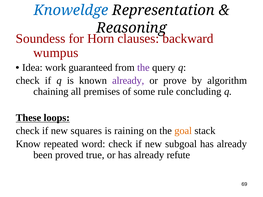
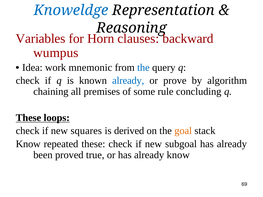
Soundess: Soundess -> Variables
guaranteed: guaranteed -> mnemonic
the at (143, 68) colour: purple -> blue
already at (128, 81) colour: purple -> blue
raining: raining -> derived
repeated word: word -> these
already refute: refute -> know
